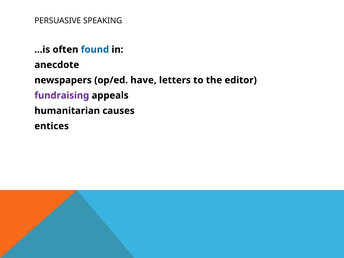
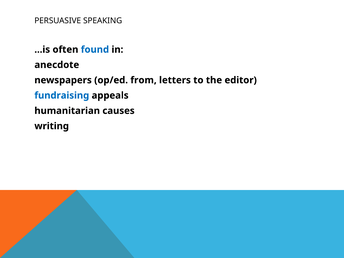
have: have -> from
fundraising colour: purple -> blue
entices: entices -> writing
